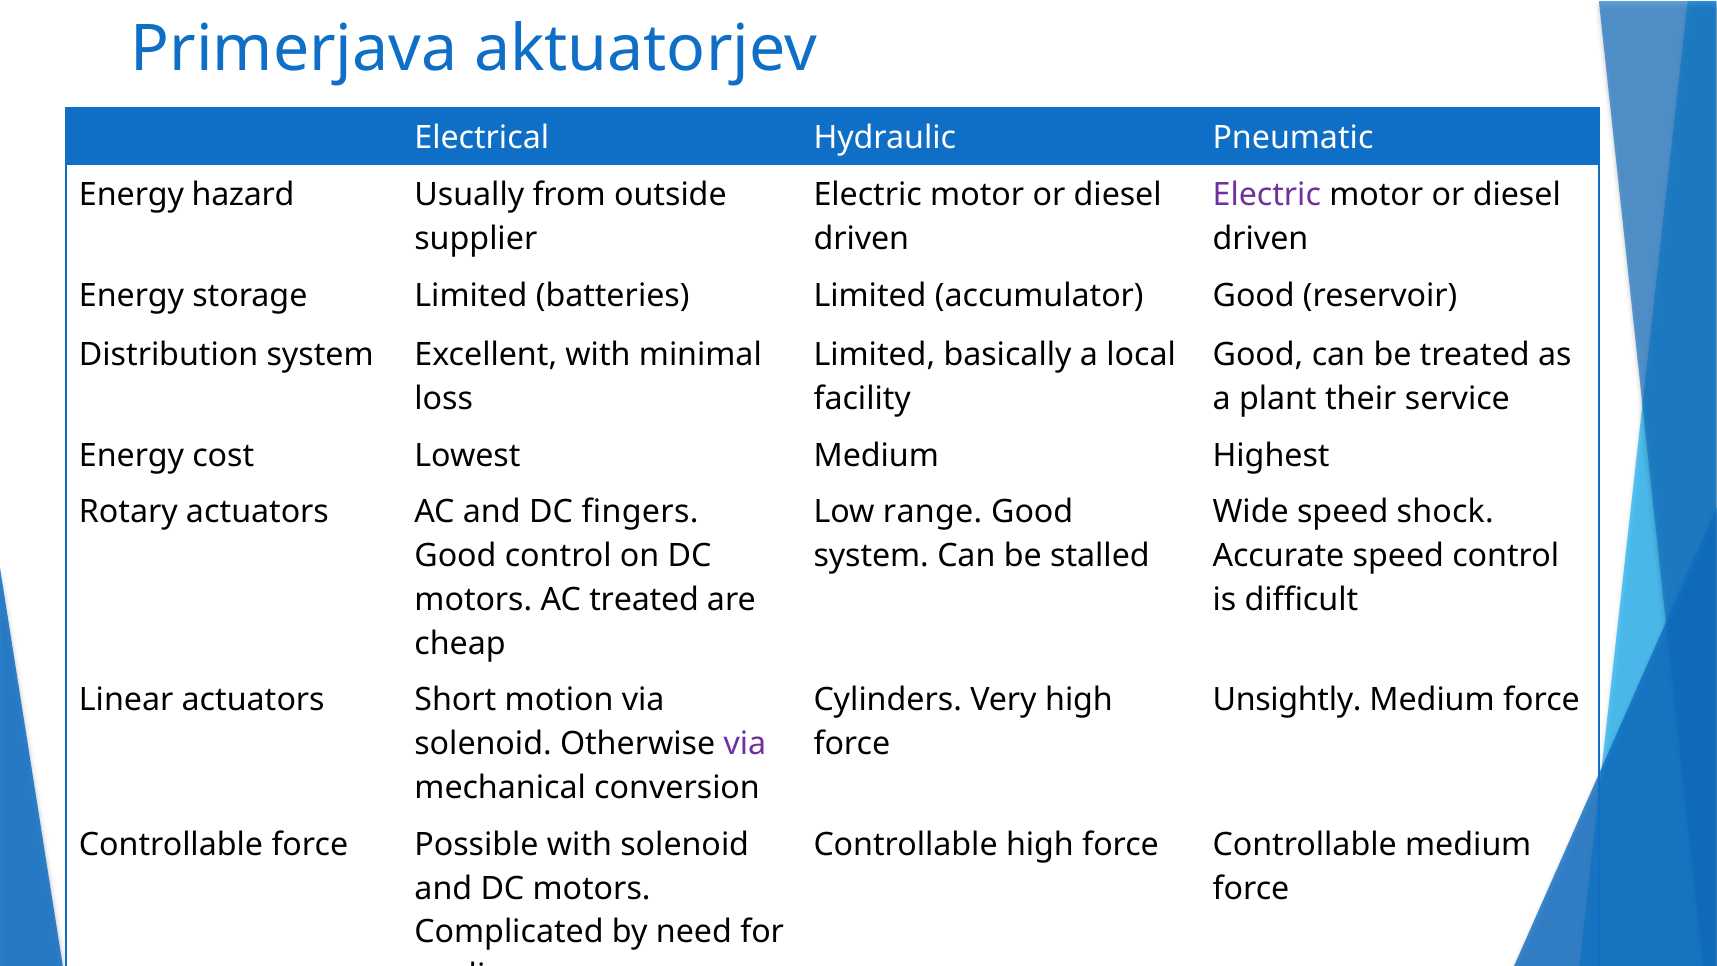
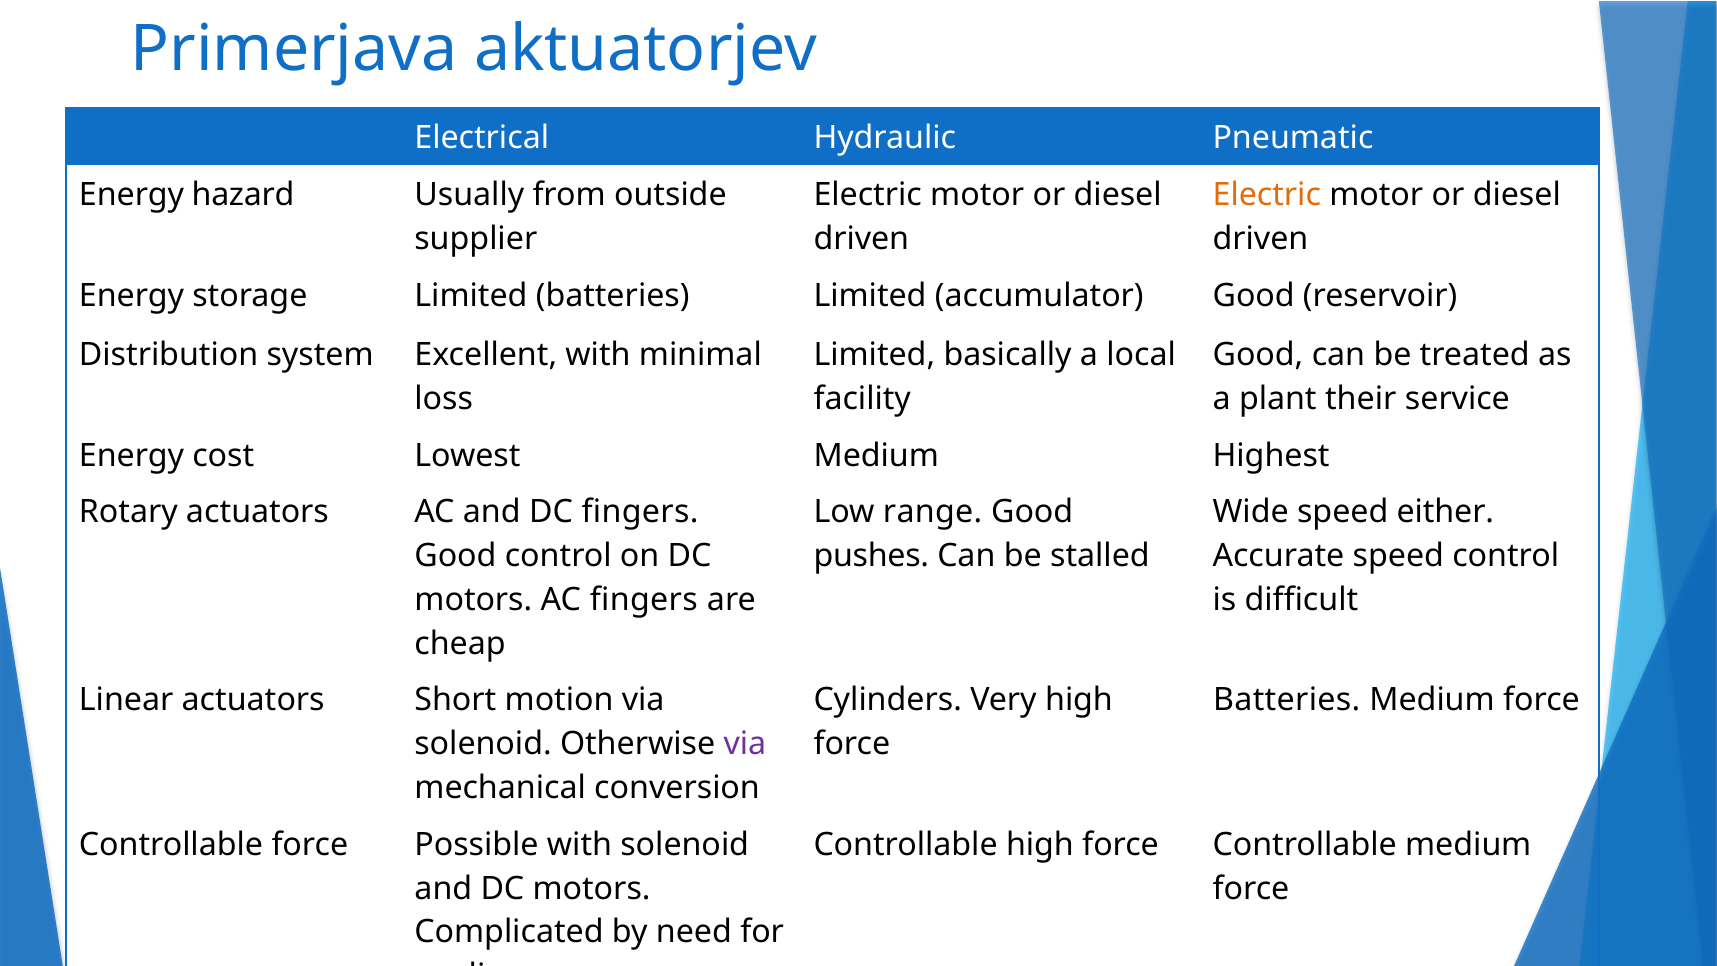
Electric at (1267, 195) colour: purple -> orange
speed shock: shock -> either
system at (871, 556): system -> pushes
AC treated: treated -> fingers
Unsightly at (1287, 700): Unsightly -> Batteries
